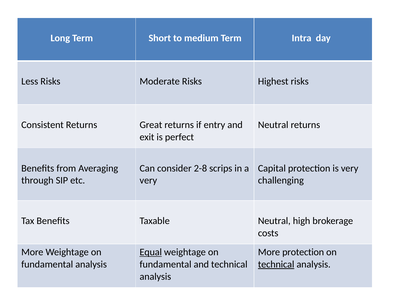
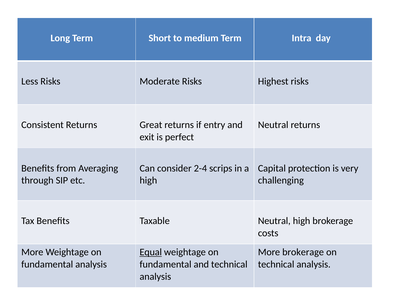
2-8: 2-8 -> 2-4
very at (148, 181): very -> high
More protection: protection -> brokerage
technical at (276, 265) underline: present -> none
